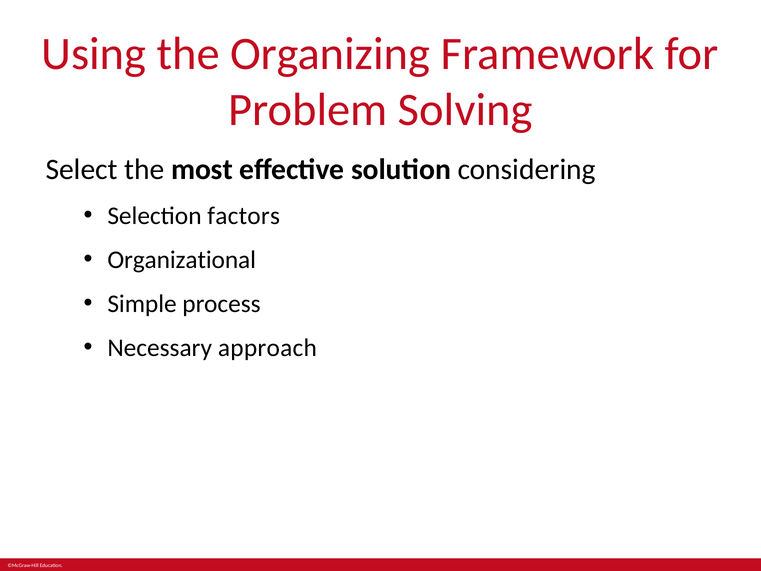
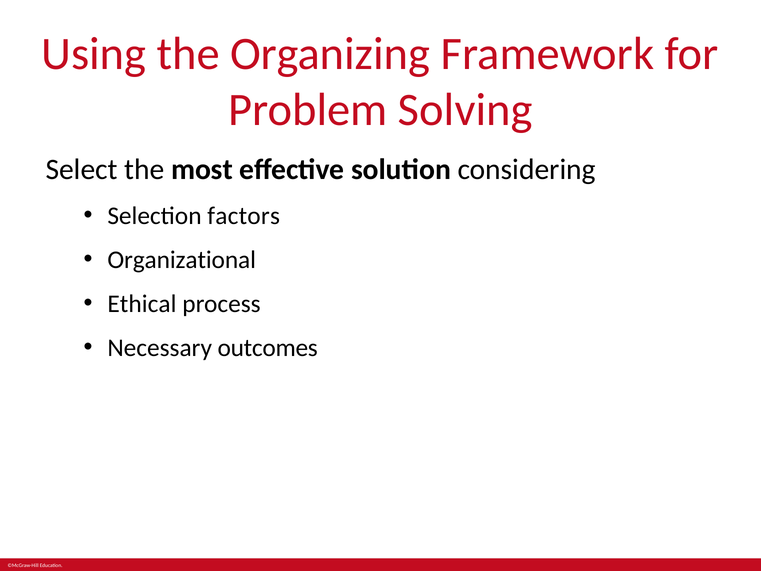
Simple: Simple -> Ethical
approach: approach -> outcomes
